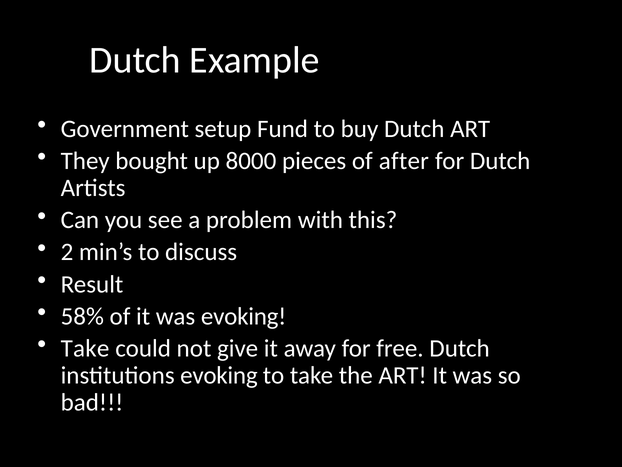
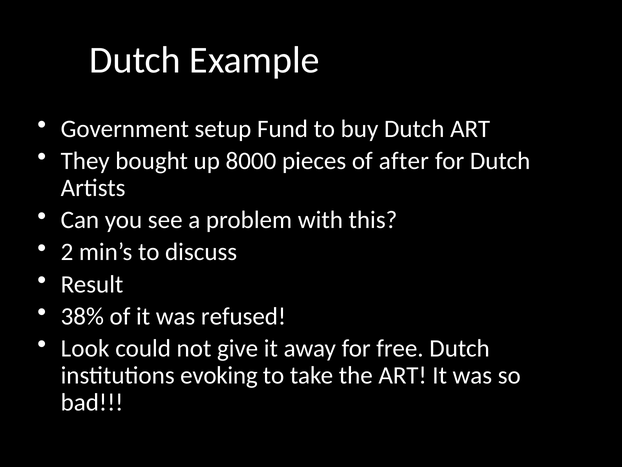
58%: 58% -> 38%
was evoking: evoking -> refused
Take at (85, 348): Take -> Look
